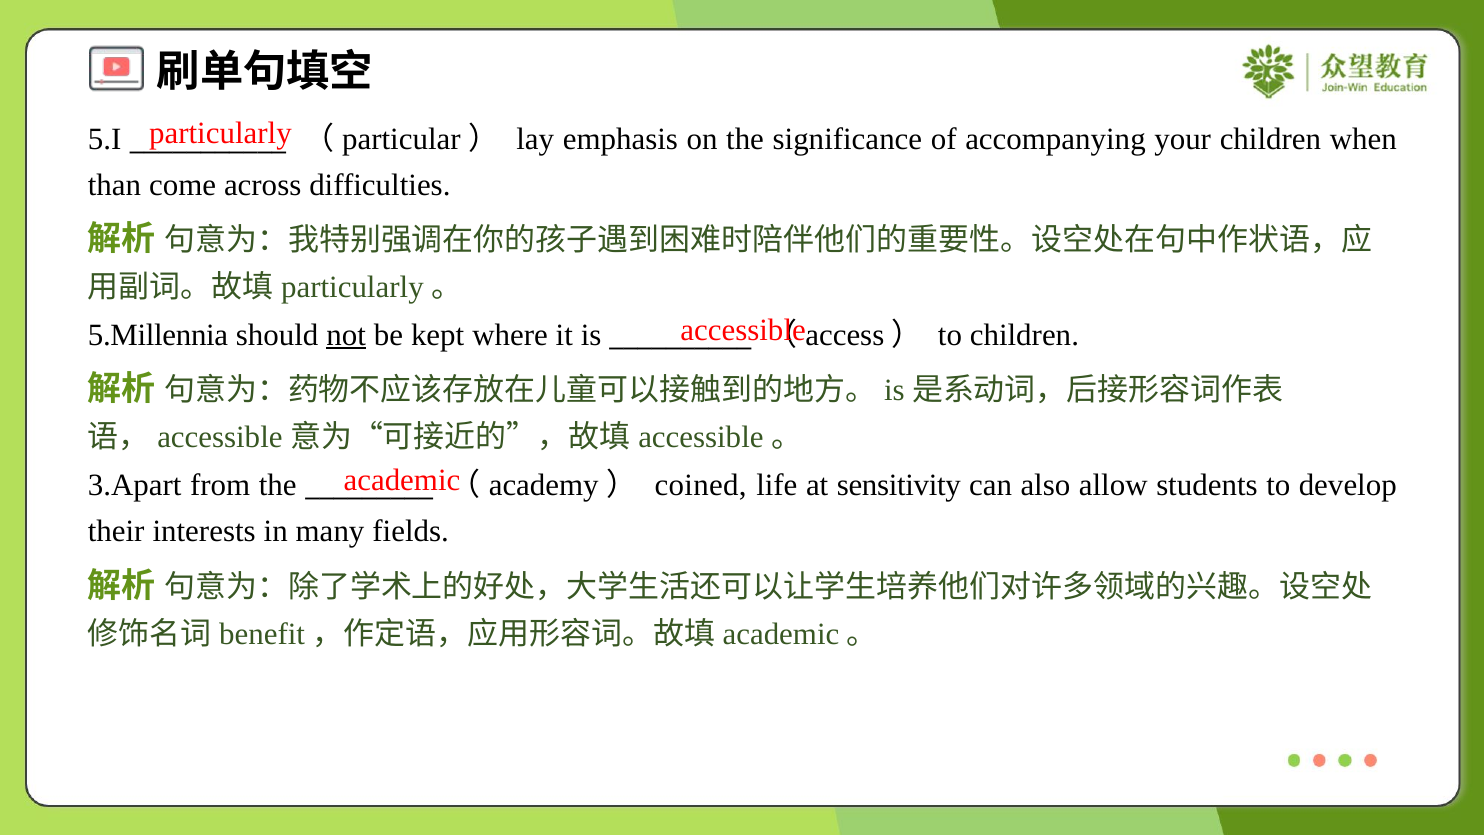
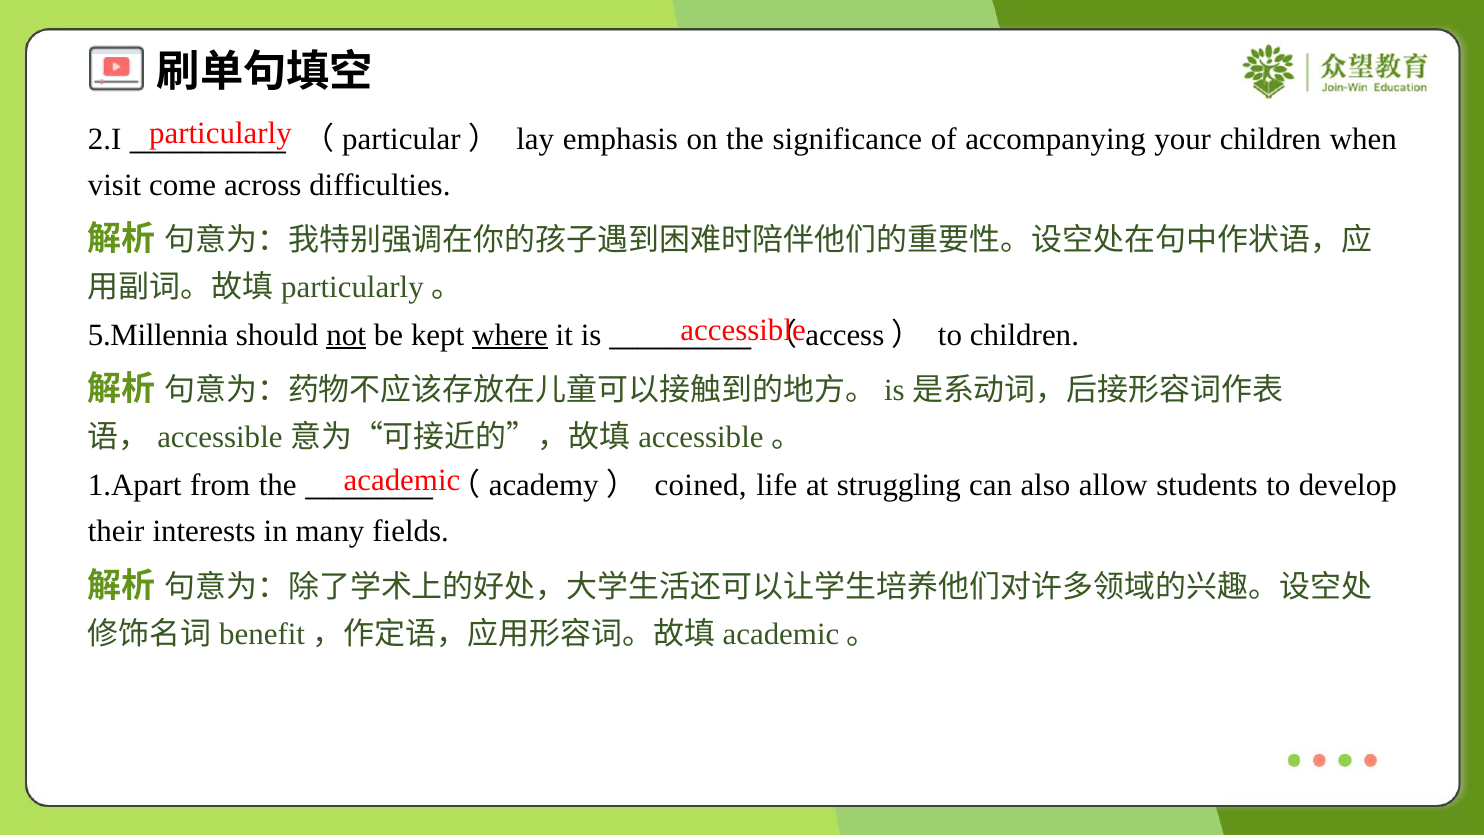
5.I: 5.I -> 2.I
than: than -> visit
where underline: none -> present
3.Apart: 3.Apart -> 1.Apart
sensitivity: sensitivity -> struggling
